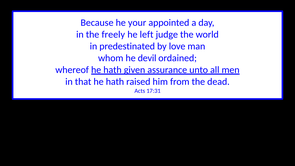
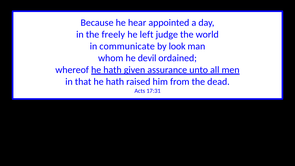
your: your -> hear
predestinated: predestinated -> communicate
love: love -> look
